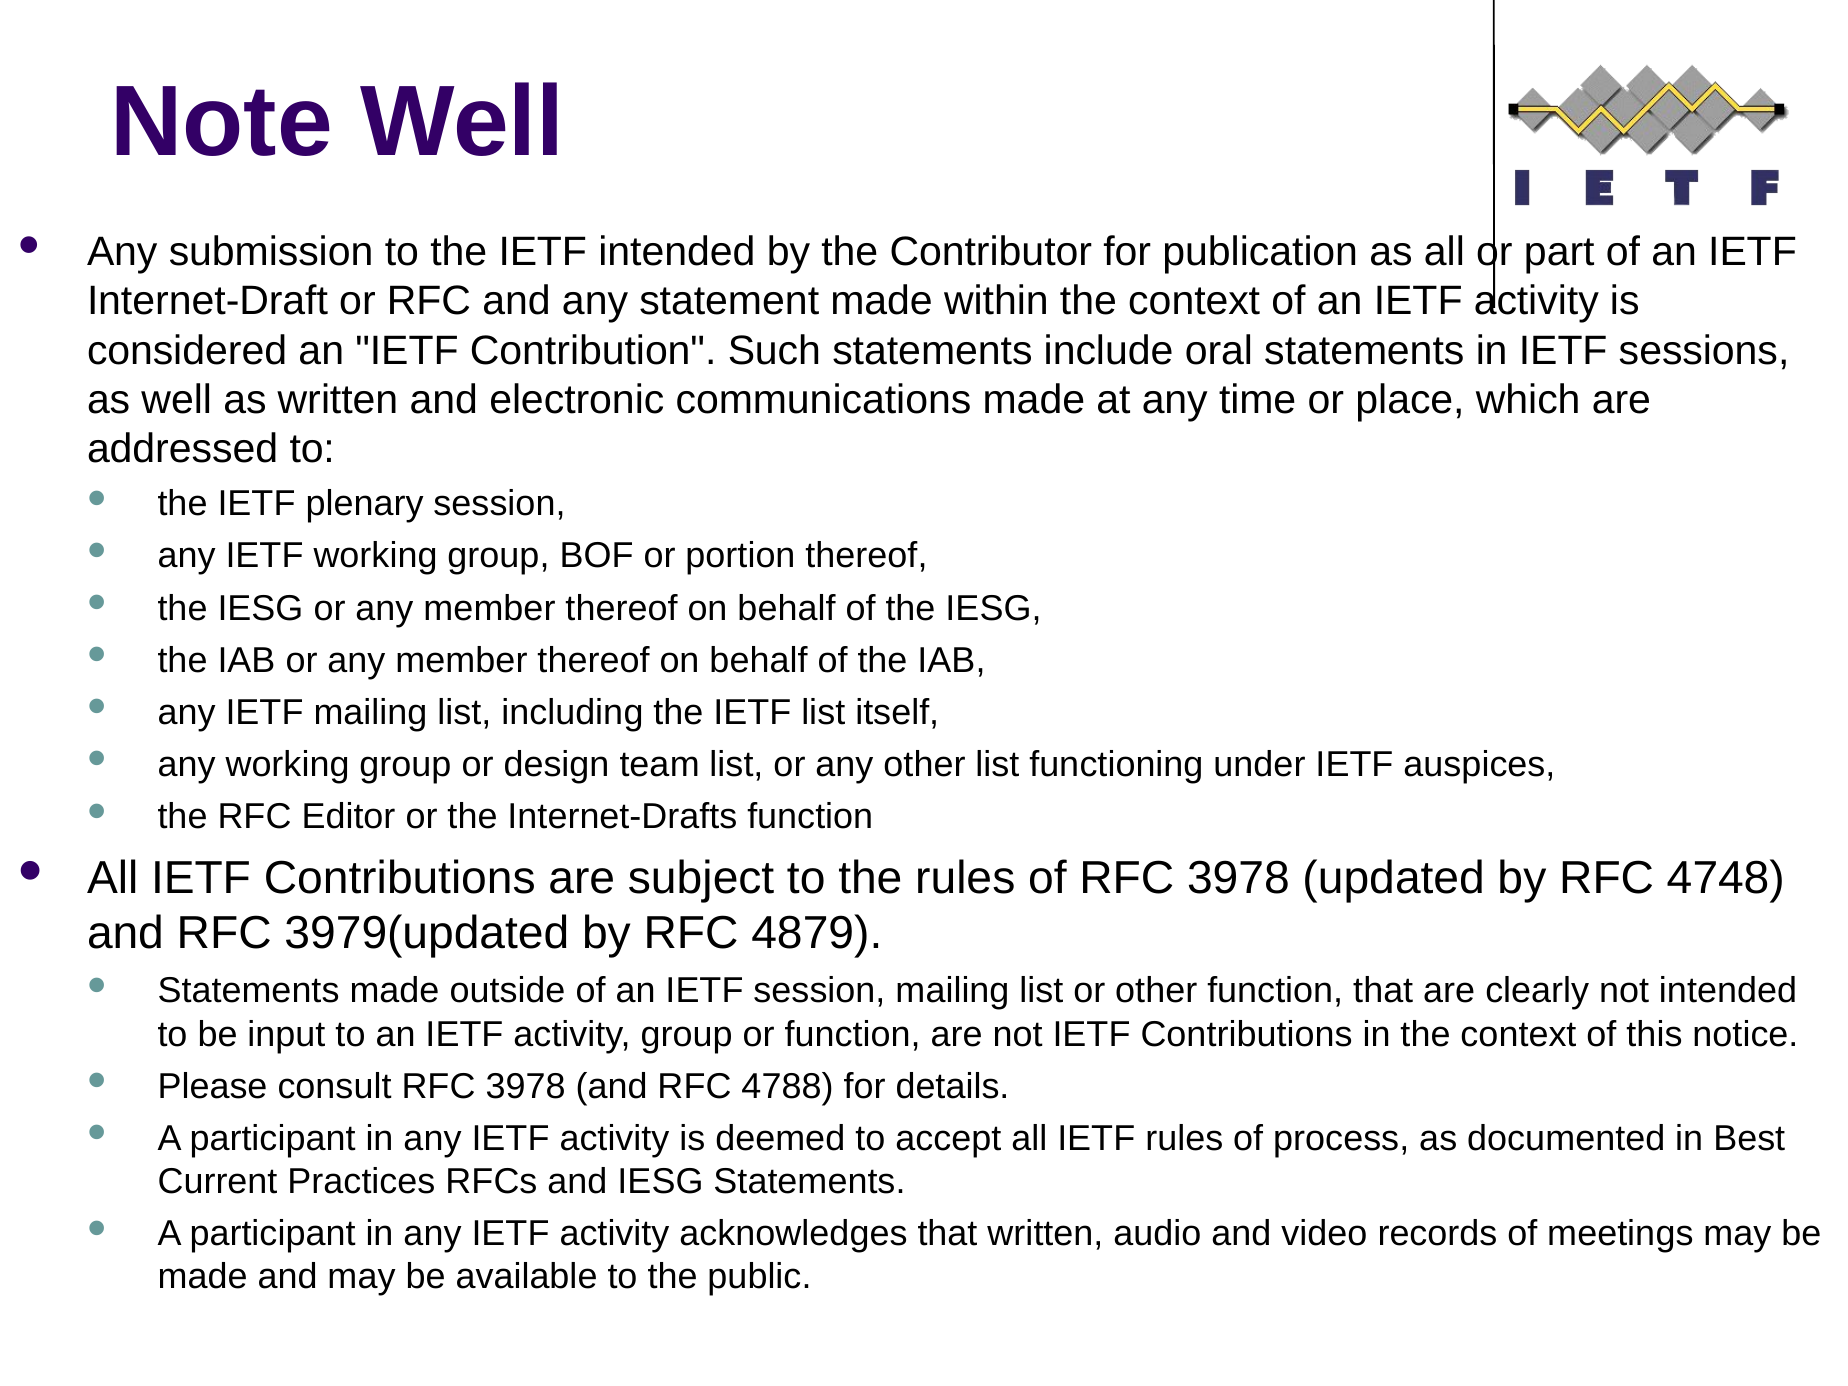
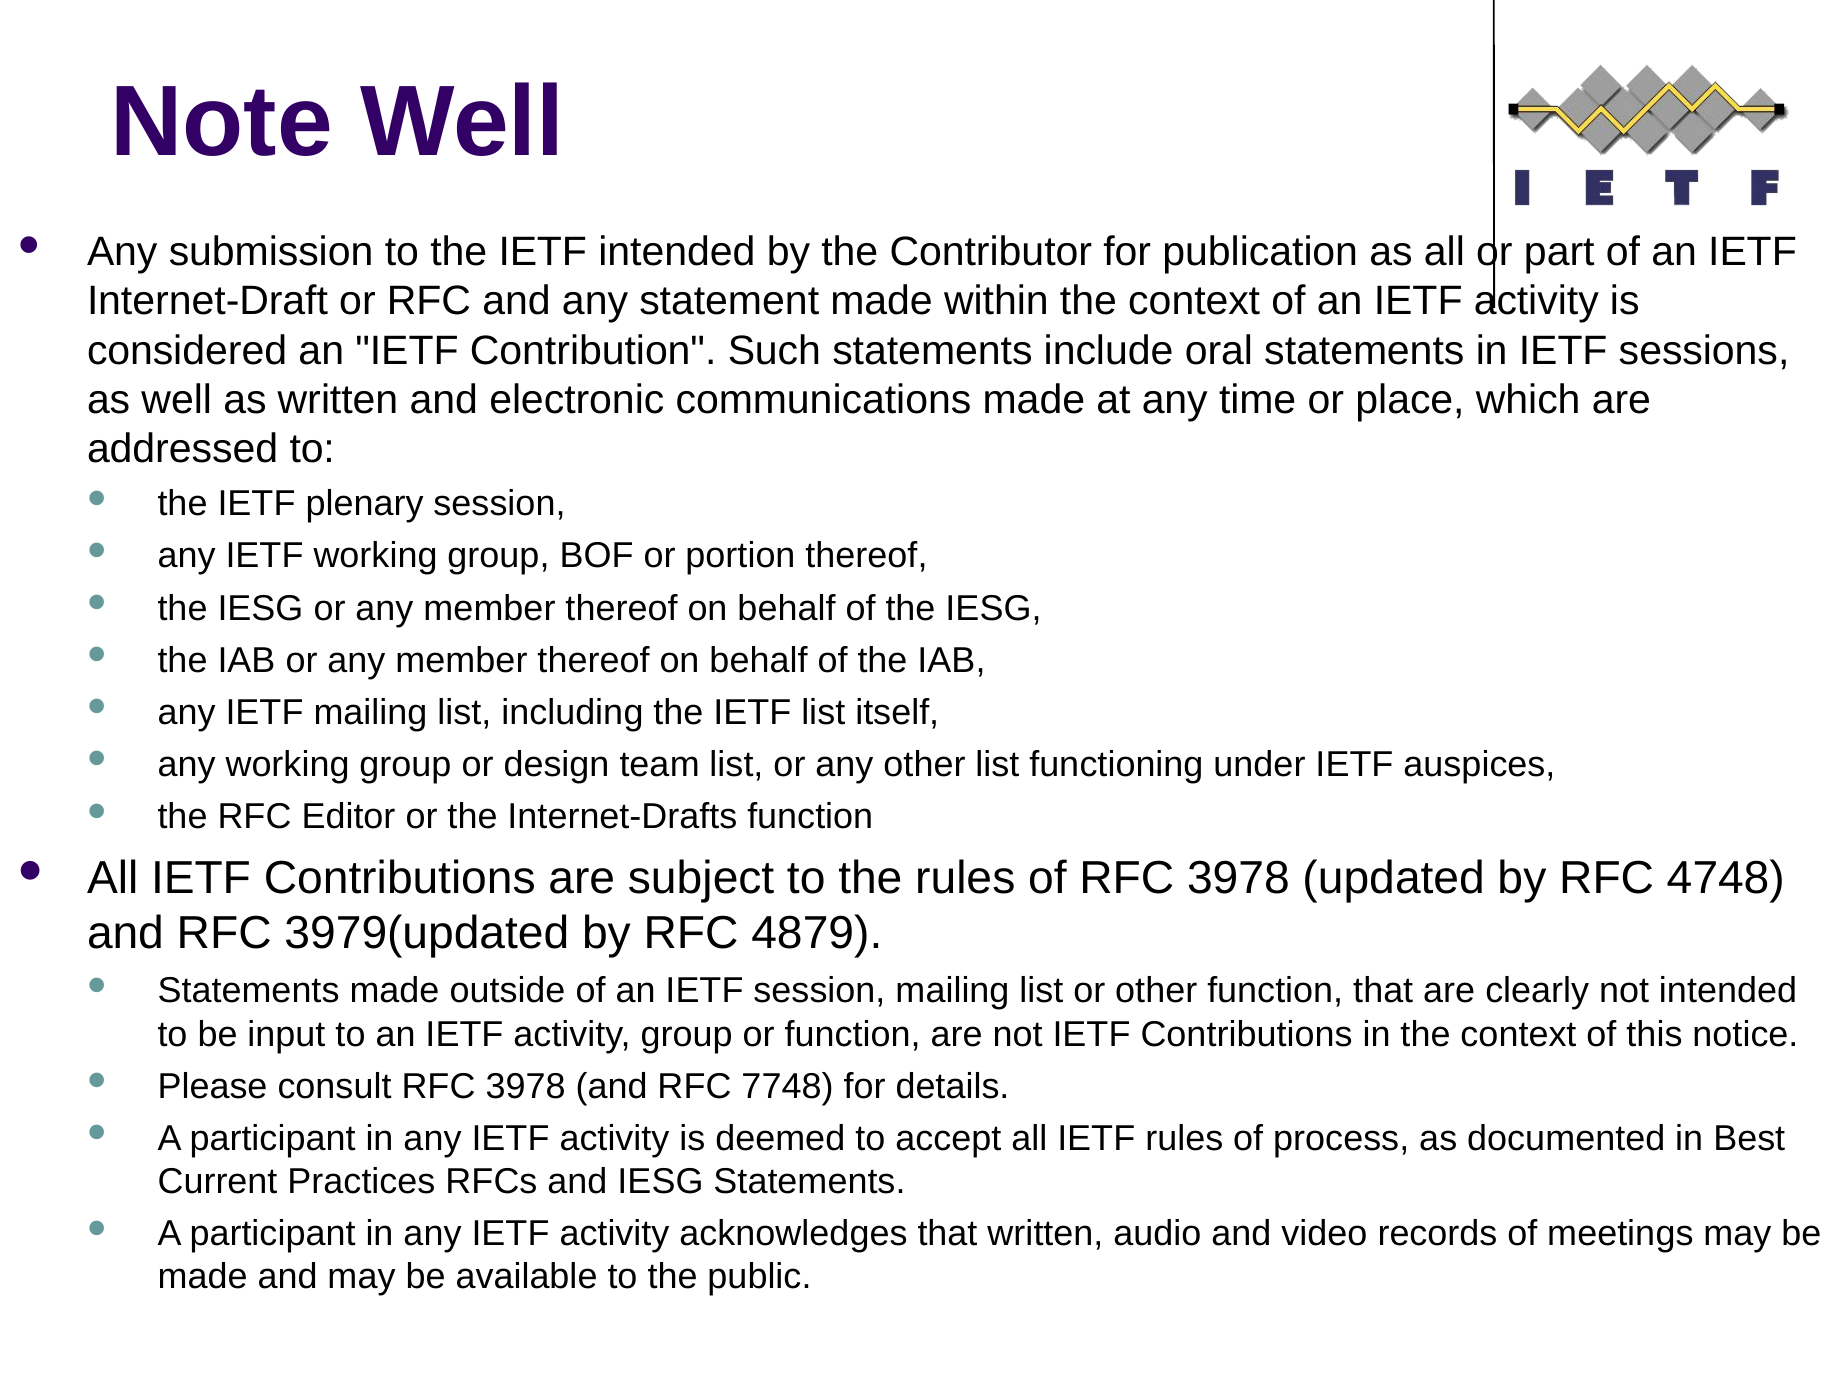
4788: 4788 -> 7748
